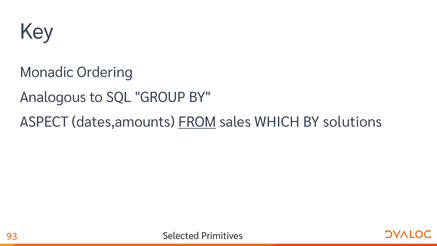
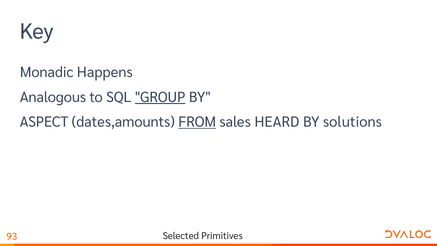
Ordering: Ordering -> Happens
GROUP underline: none -> present
WHICH: WHICH -> HEARD
